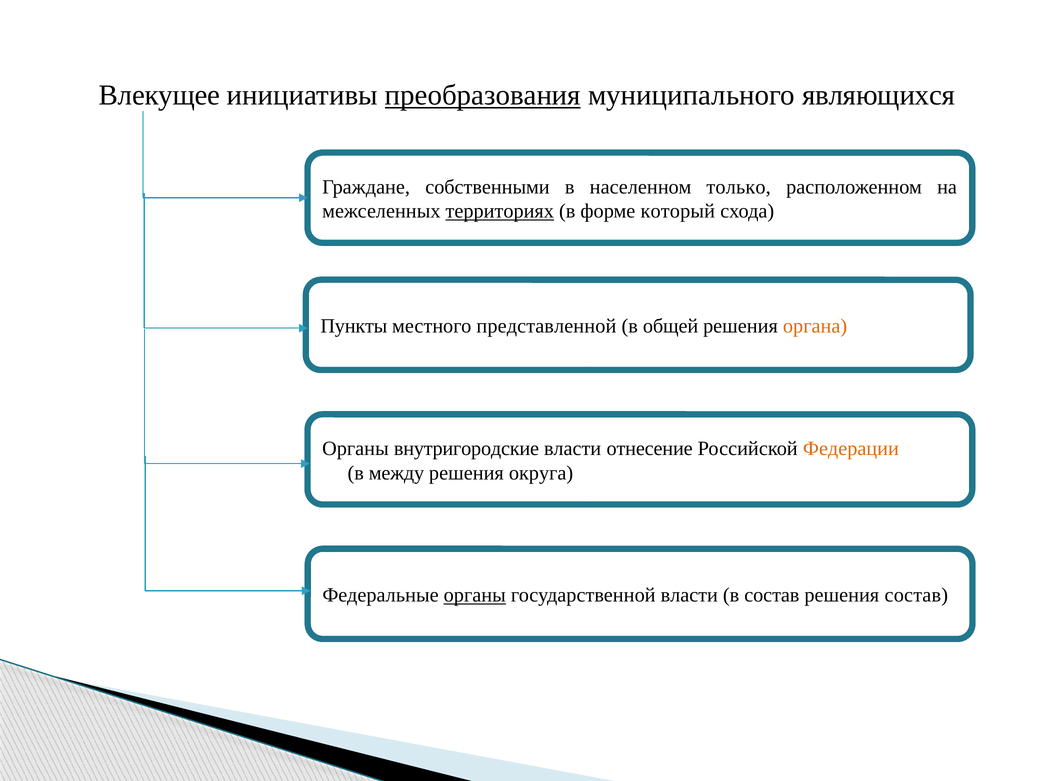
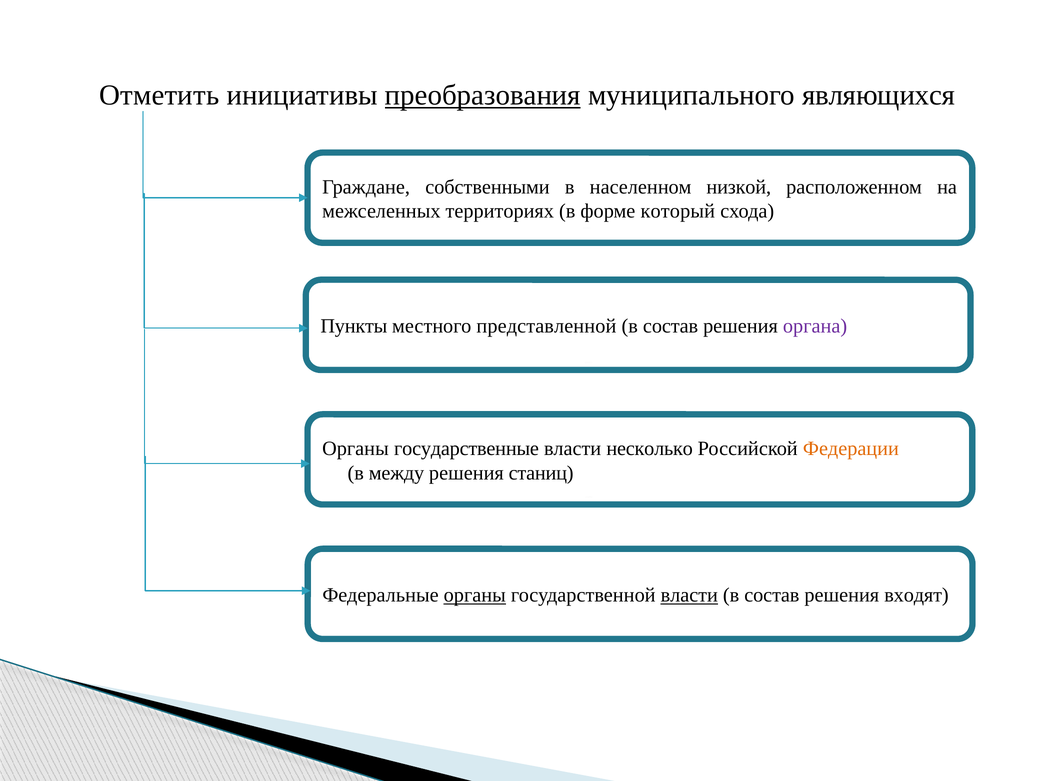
Влекущее: Влекущее -> Отметить
только: только -> низкой
территориях underline: present -> none
общей at (671, 326): общей -> состав
органа colour: orange -> purple
внутригородские: внутригородские -> государственные
отнесение: отнесение -> несколько
округа: округа -> станиц
власти at (689, 596) underline: none -> present
решения состав: состав -> входят
